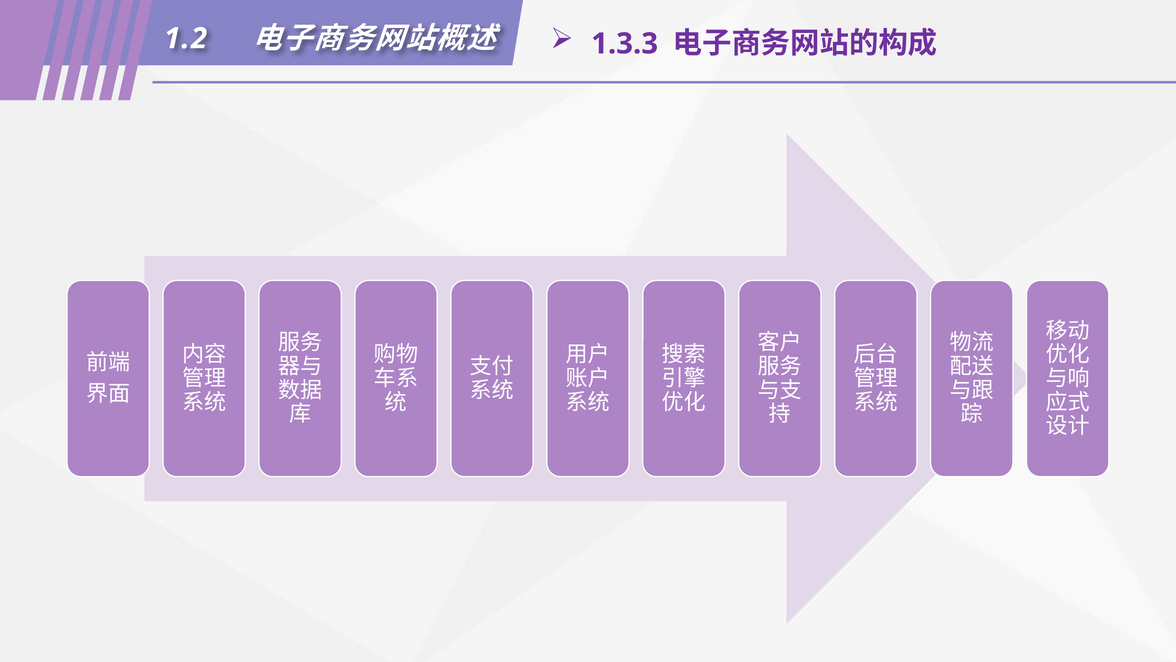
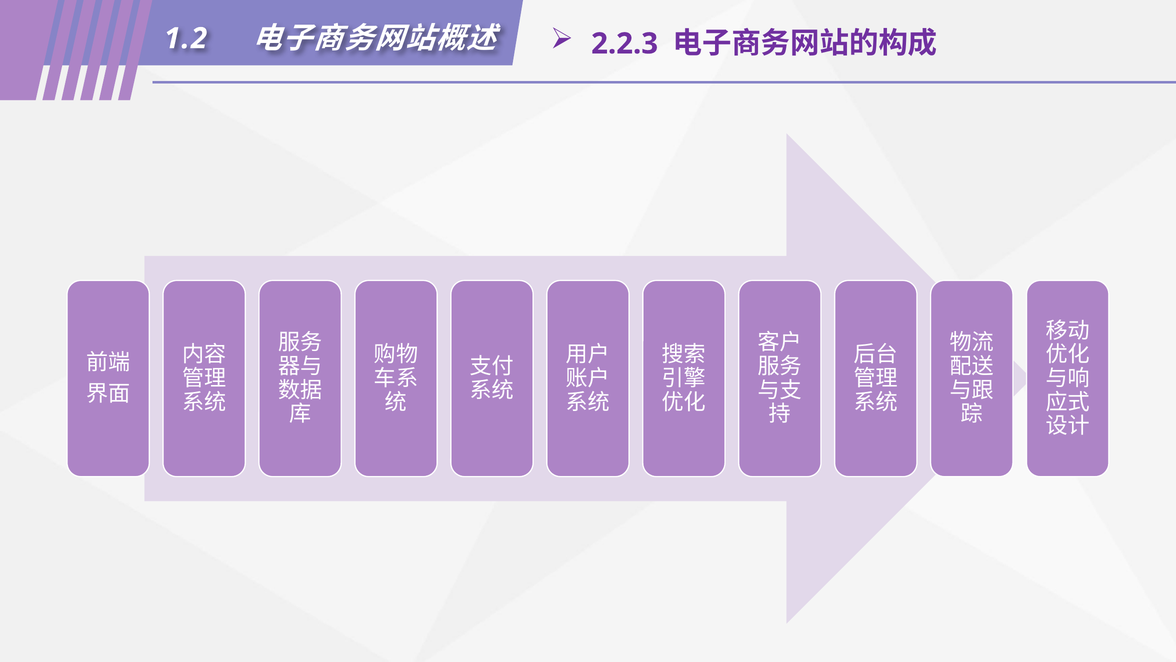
1.3.3: 1.3.3 -> 2.2.3
